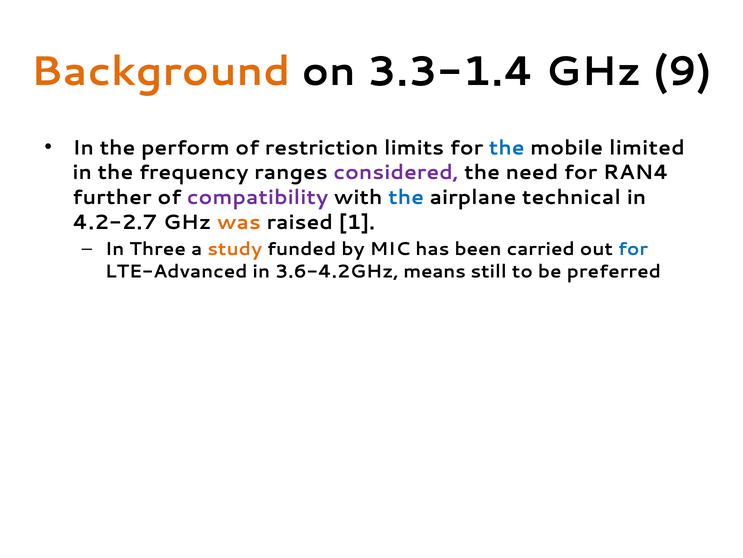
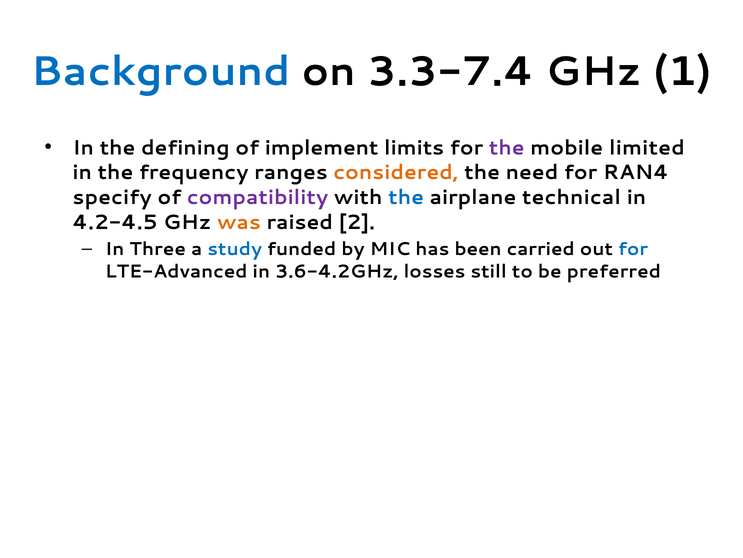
Background colour: orange -> blue
3.3-1.4: 3.3-1.4 -> 3.3-7.4
9: 9 -> 1
perform: perform -> defining
restriction: restriction -> implement
the at (507, 148) colour: blue -> purple
considered colour: purple -> orange
further: further -> specify
4.2-2.7: 4.2-2.7 -> 4.2-4.5
1: 1 -> 2
study colour: orange -> blue
means: means -> losses
